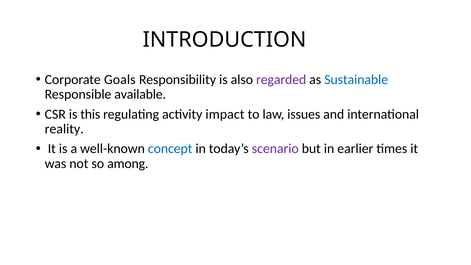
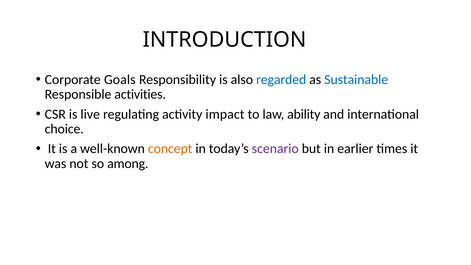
regarded colour: purple -> blue
available: available -> activities
this: this -> live
issues: issues -> ability
reality: reality -> choice
concept colour: blue -> orange
